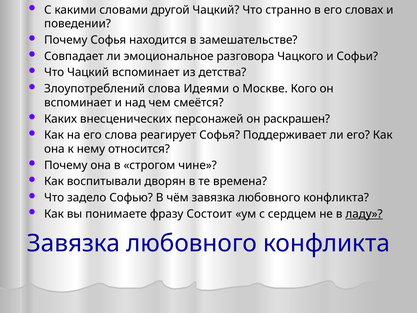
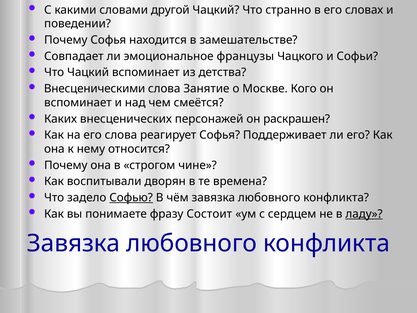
разговора: разговора -> французы
Злоупотреблений: Злоупотреблений -> Внесценическими
Идеями: Идеями -> Занятие
Софью underline: none -> present
